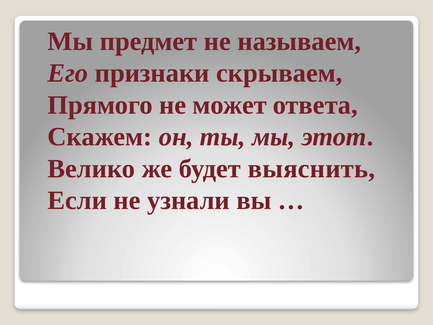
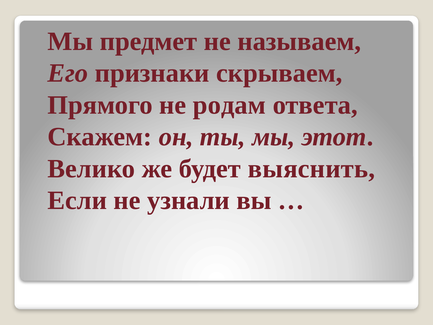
может: может -> родам
